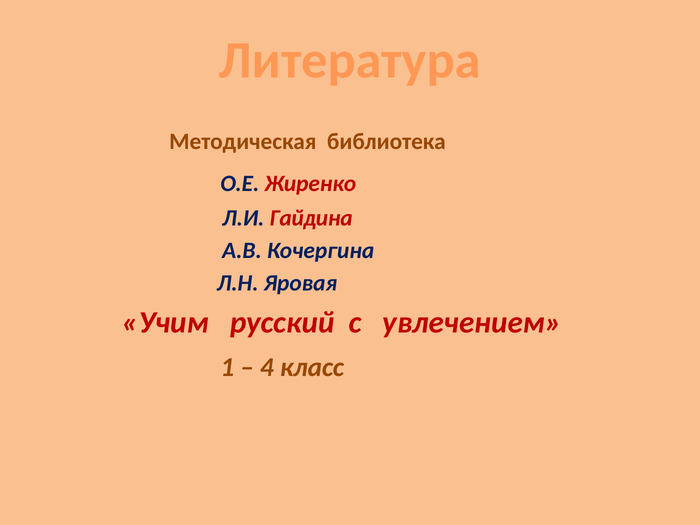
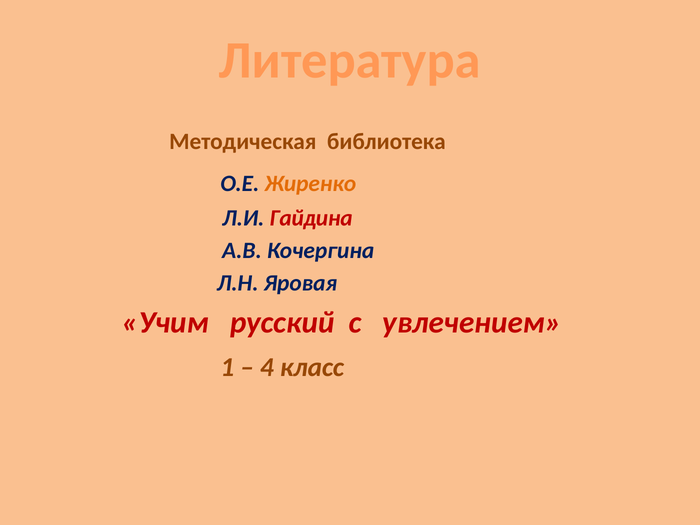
Жиренко colour: red -> orange
